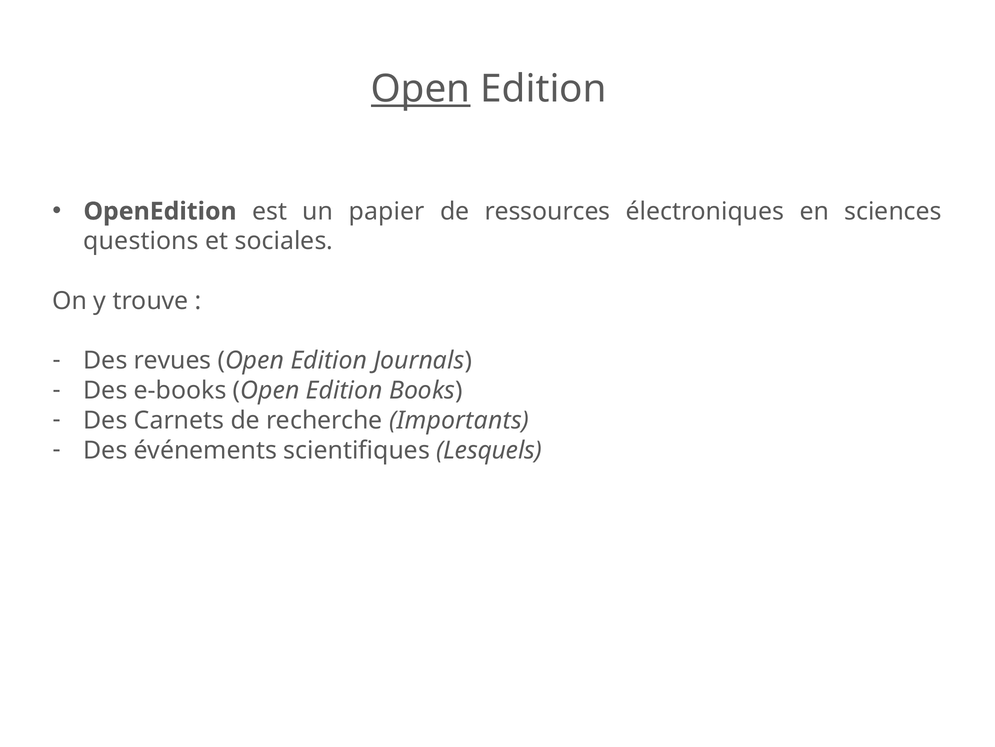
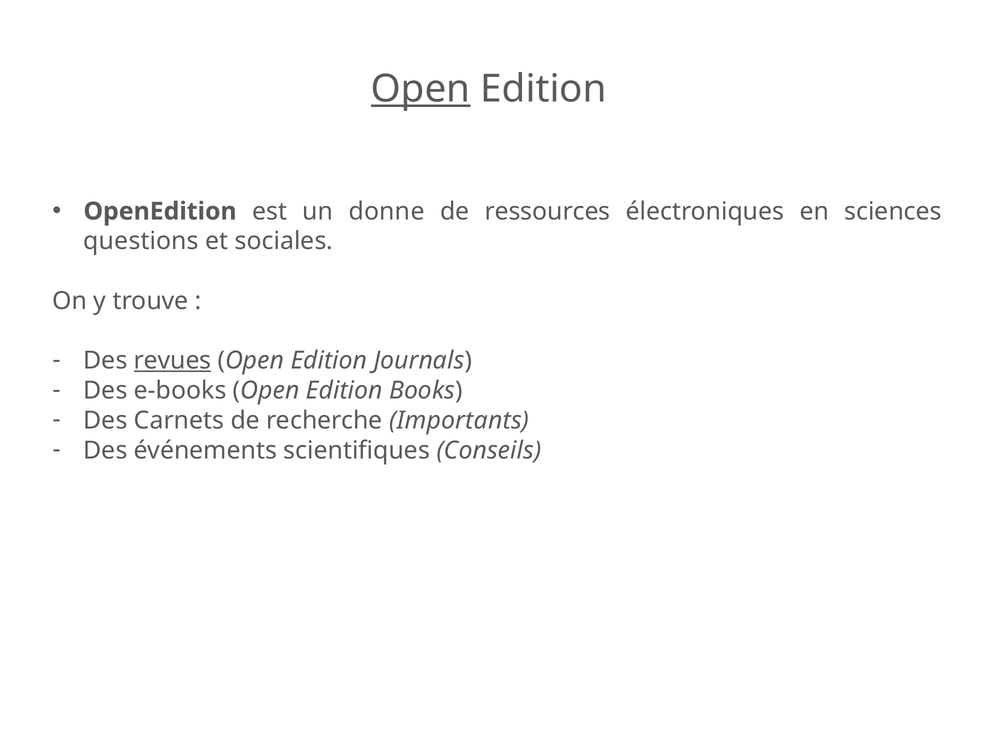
papier: papier -> donne
revues underline: none -> present
Lesquels: Lesquels -> Conseils
